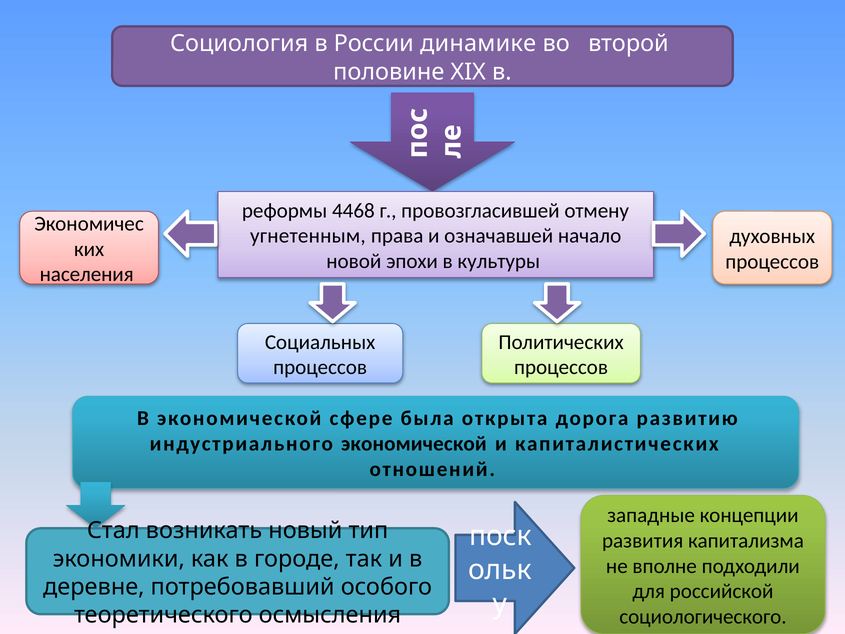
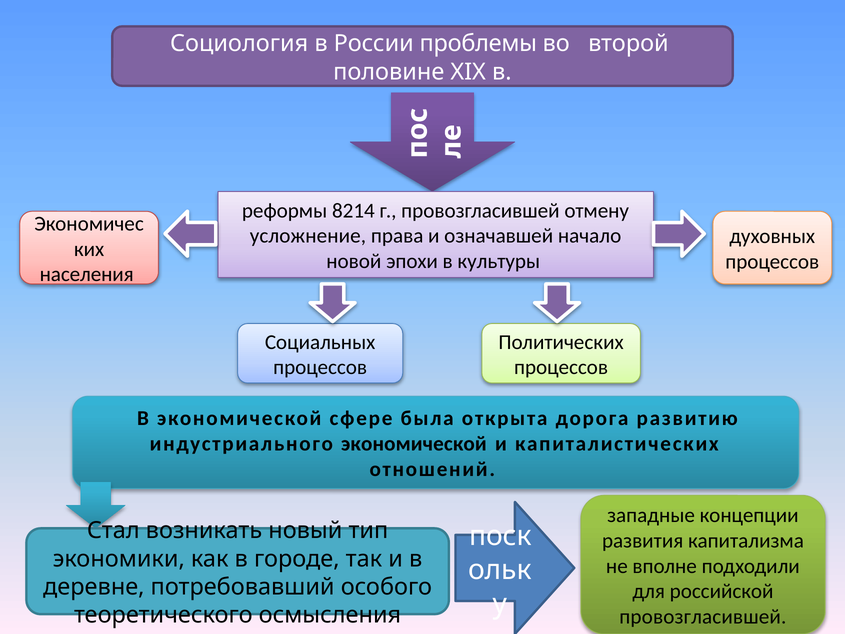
динамике: динамике -> проблемы
4468: 4468 -> 8214
угнетенным: угнетенным -> усложнение
социологического at (703, 617): социологического -> провозгласившей
